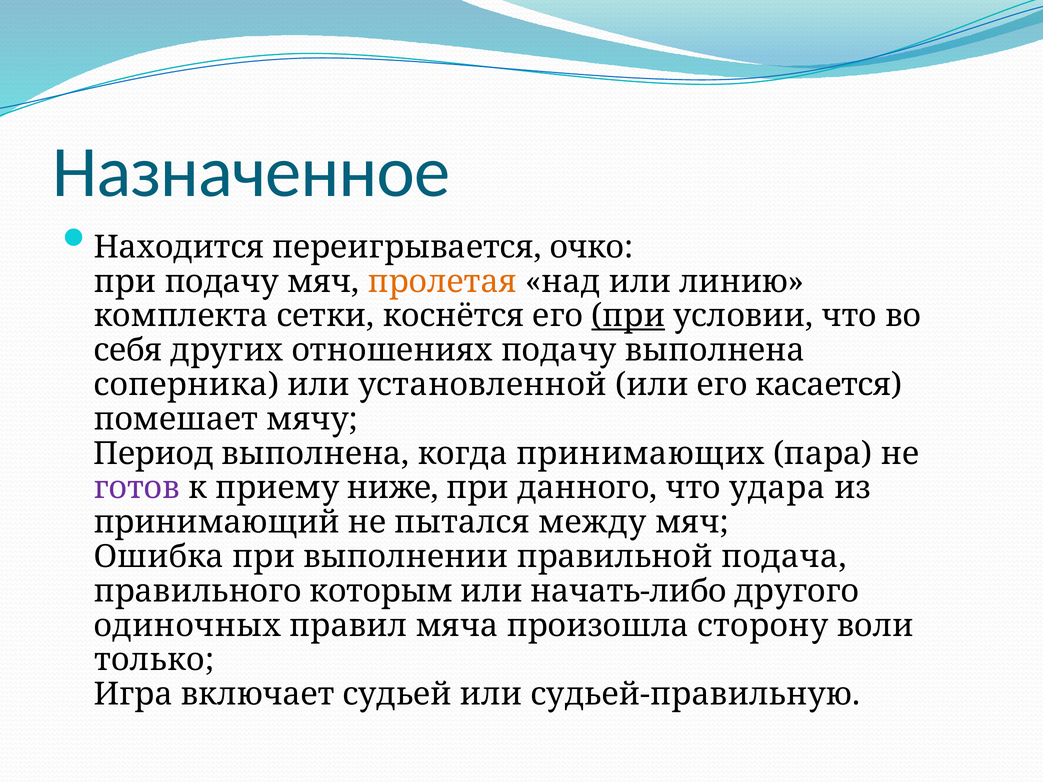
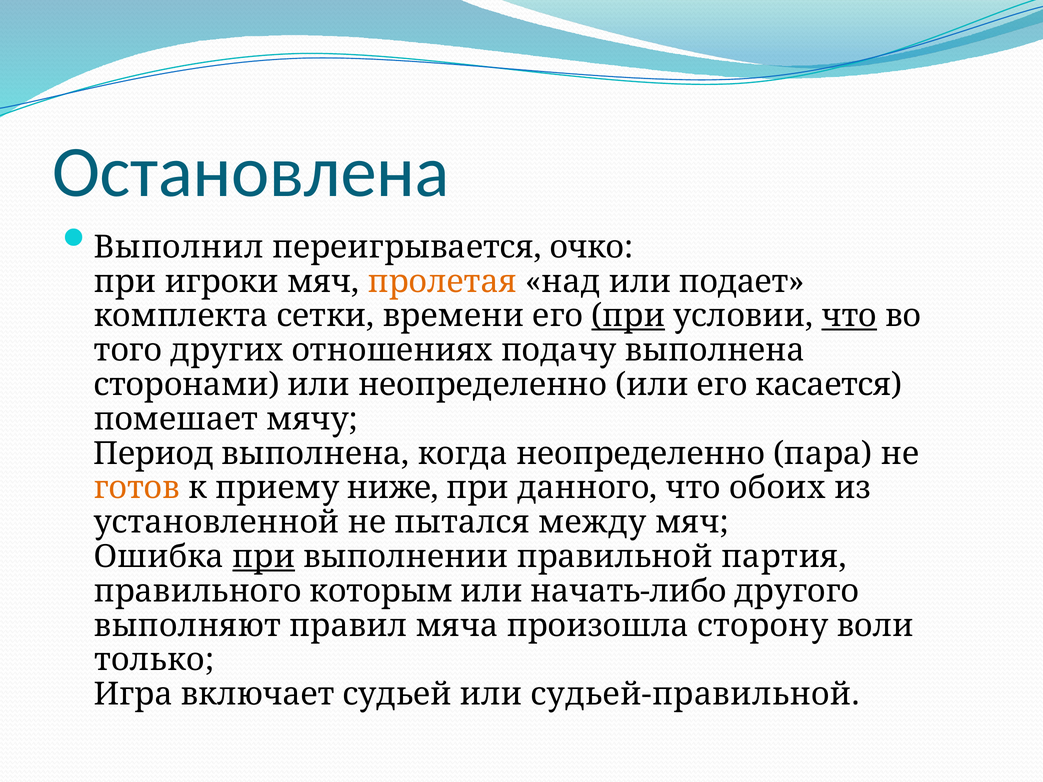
Назначенное: Назначенное -> Остановлена
Находится: Находится -> Выполнил
при подачу: подачу -> игроки
линию: линию -> подает
коснётся: коснётся -> времени
что at (849, 316) underline: none -> present
себя: себя -> того
соперника: соперника -> сторонами
или установленной: установленной -> неопределенно
когда принимающих: принимающих -> неопределенно
готов colour: purple -> orange
удара: удара -> обоих
принимающий: принимающий -> установленной
при at (264, 557) underline: none -> present
подача: подача -> партия
одиночных: одиночных -> выполняют
судьей-правильную: судьей-правильную -> судьей-правильной
